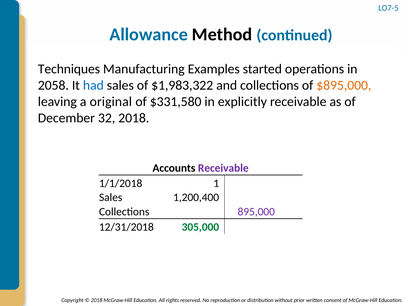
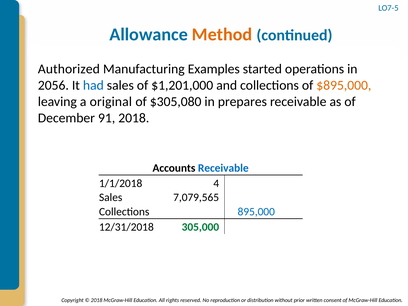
Method colour: black -> orange
Techniques: Techniques -> Authorized
2058: 2058 -> 2056
$1,983,322: $1,983,322 -> $1,201,000
$331,580: $331,580 -> $305,080
explicitly: explicitly -> prepares
32: 32 -> 91
Receivable at (223, 168) colour: purple -> blue
1: 1 -> 4
1,200,400: 1,200,400 -> 7,079,565
895,000 colour: purple -> blue
